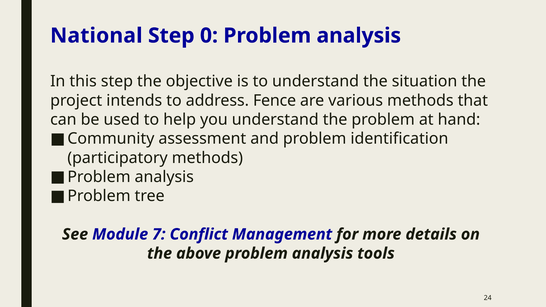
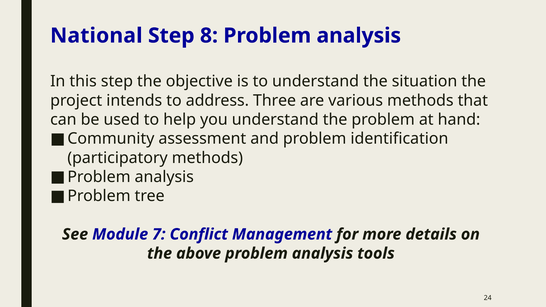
0: 0 -> 8
Fence: Fence -> Three
